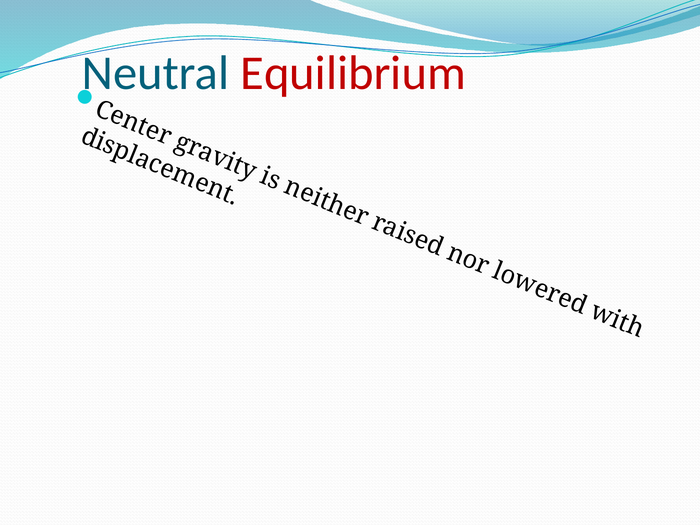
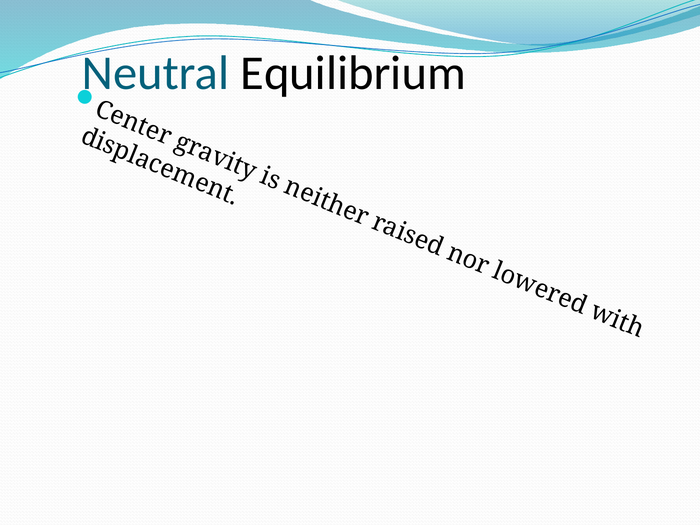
Equilibrium colour: red -> black
